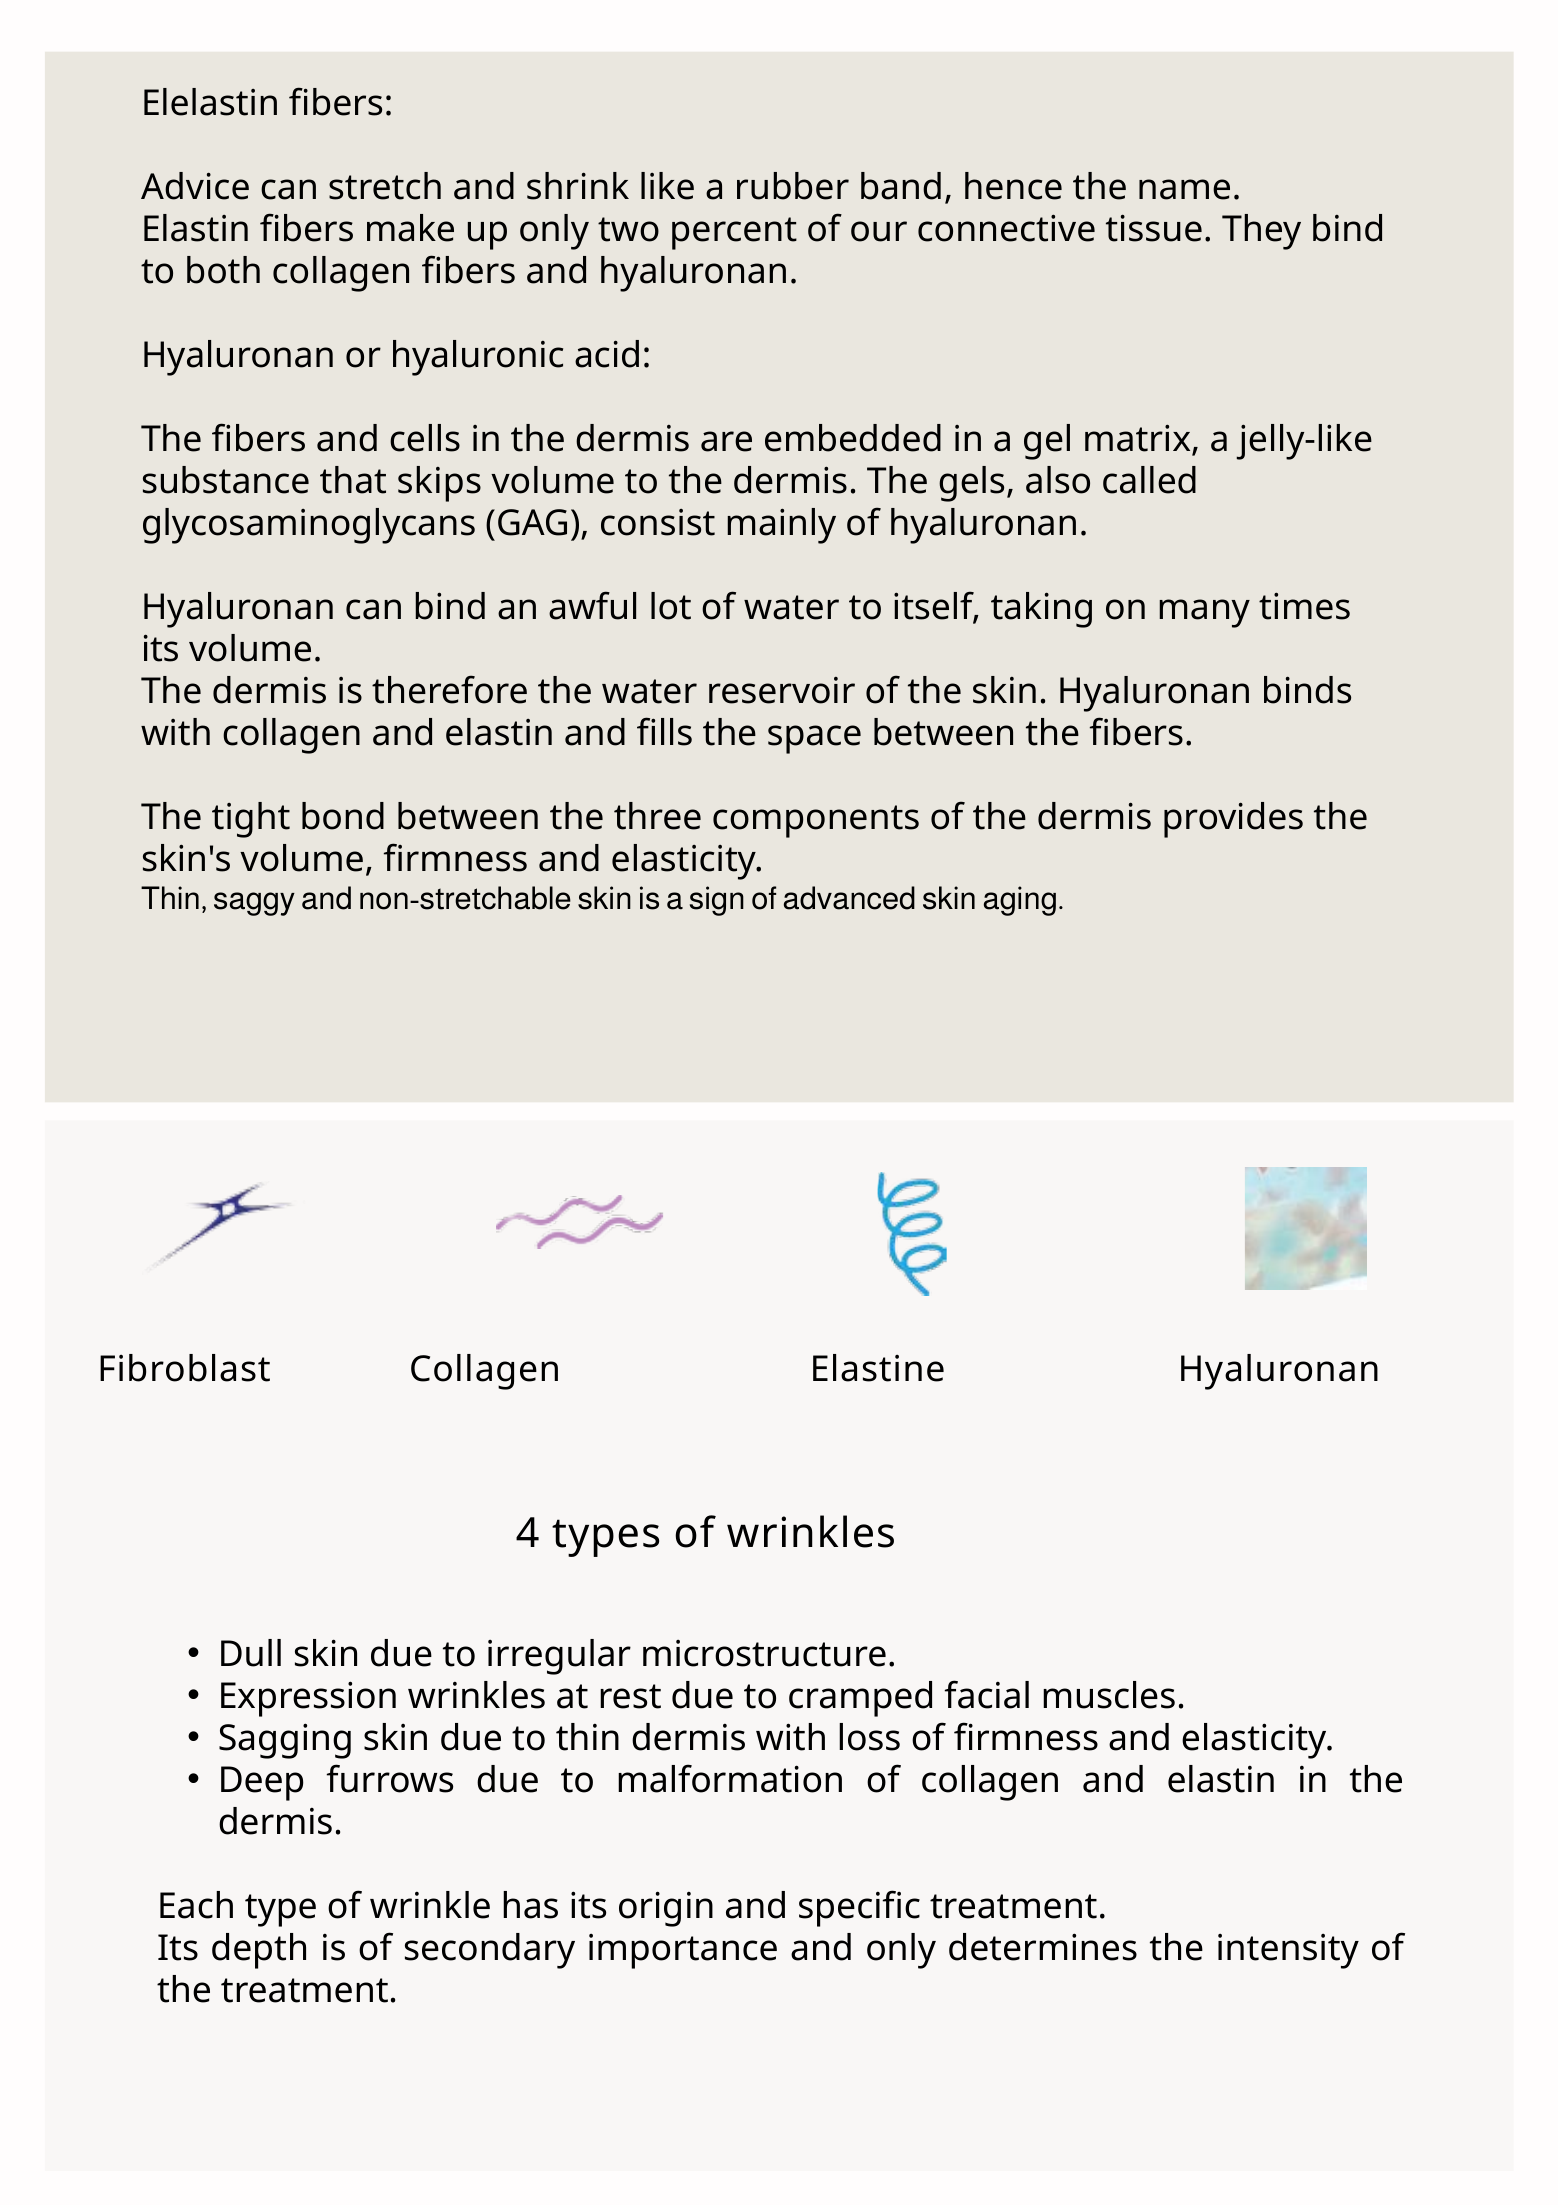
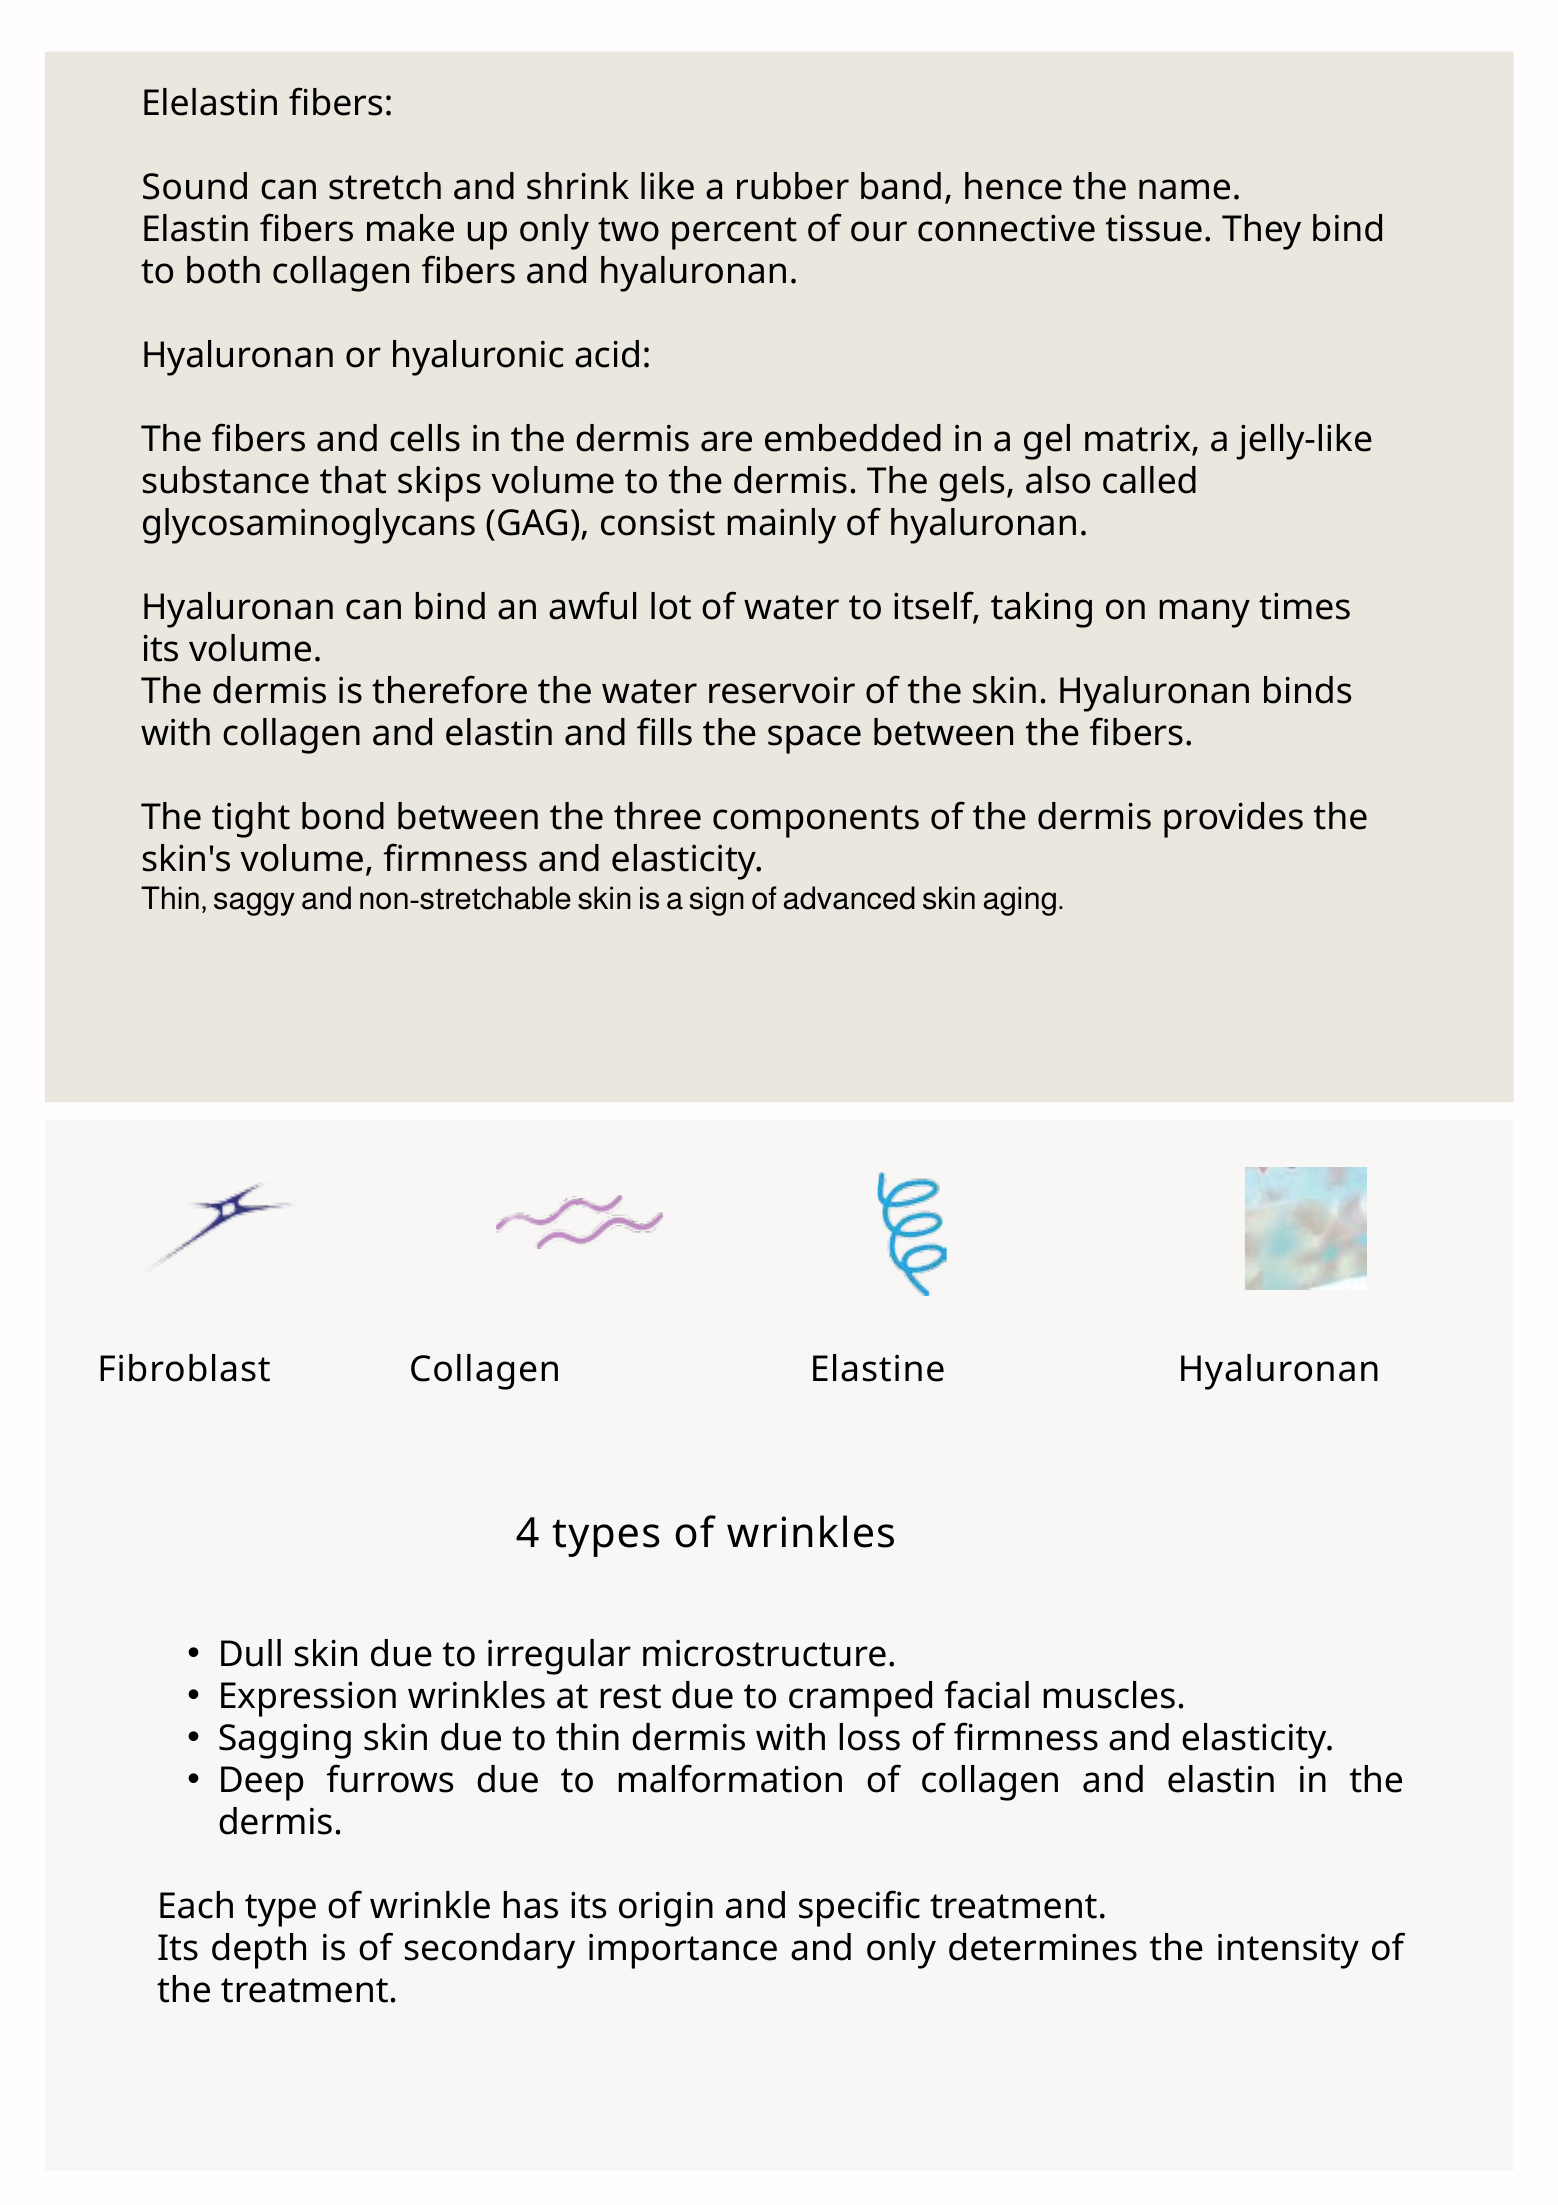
Advice: Advice -> Sound
